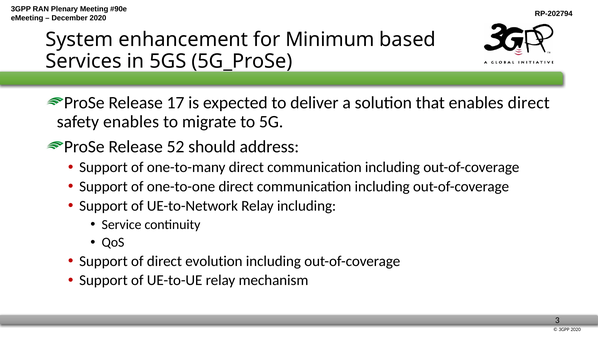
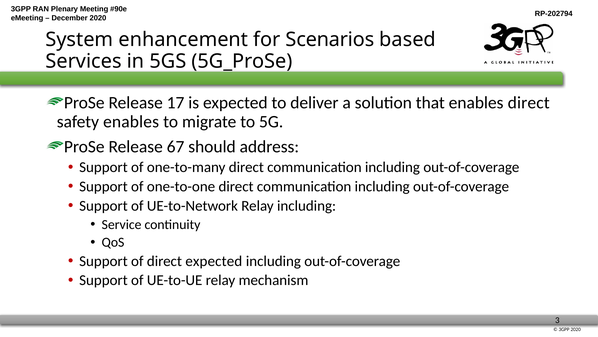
Minimum: Minimum -> Scenarios
52: 52 -> 67
direct evolution: evolution -> expected
